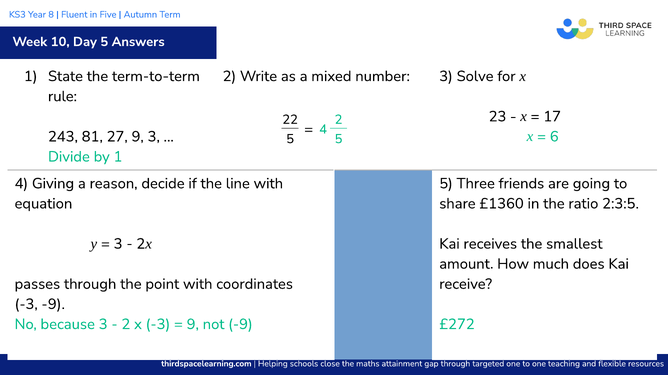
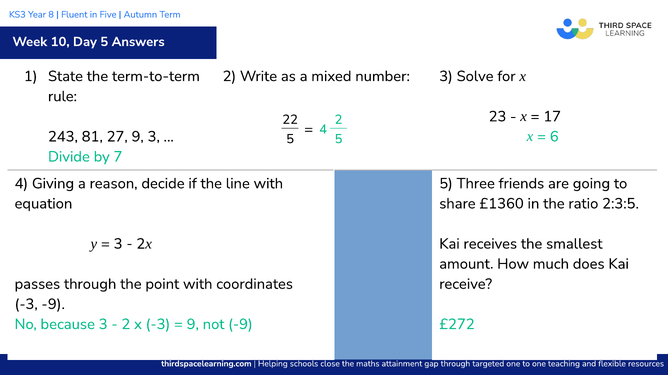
by 1: 1 -> 7
